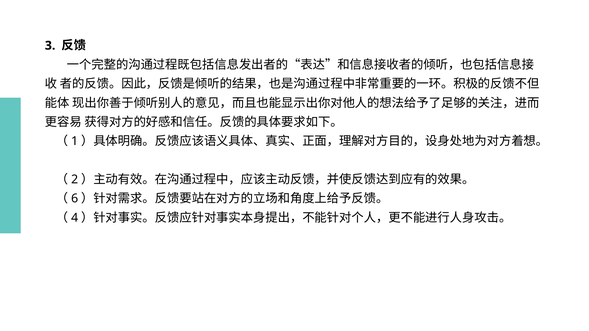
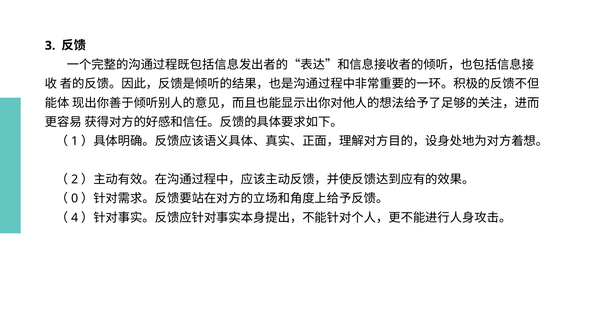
6: 6 -> 0
